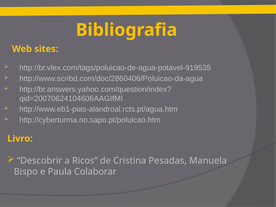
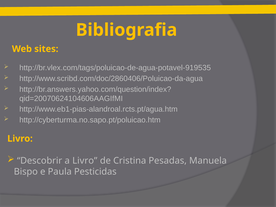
a Ricos: Ricos -> Livro
Colaborar: Colaborar -> Pesticidas
